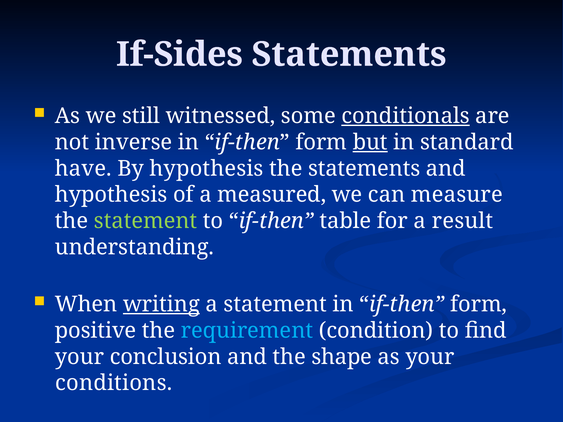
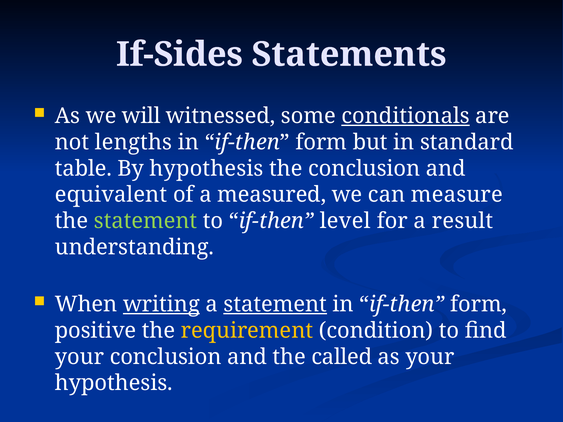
still: still -> will
inverse: inverse -> lengths
but underline: present -> none
have: have -> table
the statements: statements -> conclusion
hypothesis at (111, 195): hypothesis -> equivalent
table: table -> level
statement at (275, 304) underline: none -> present
requirement colour: light blue -> yellow
shape: shape -> called
conditions at (114, 383): conditions -> hypothesis
